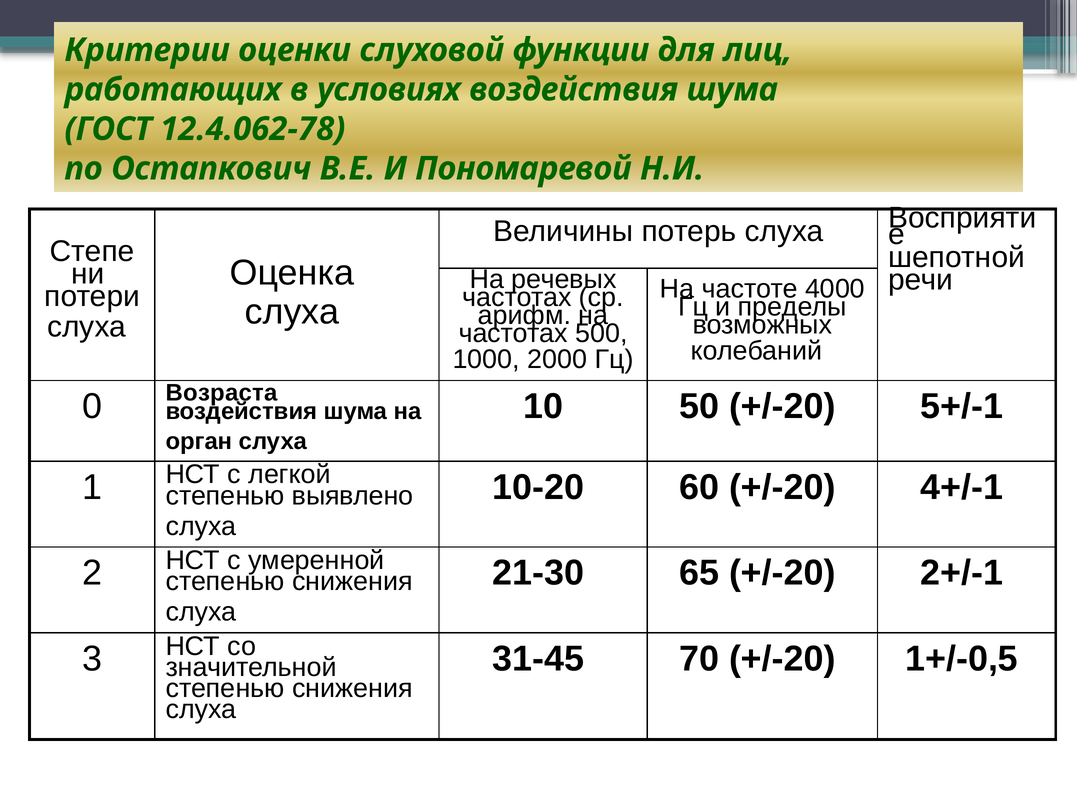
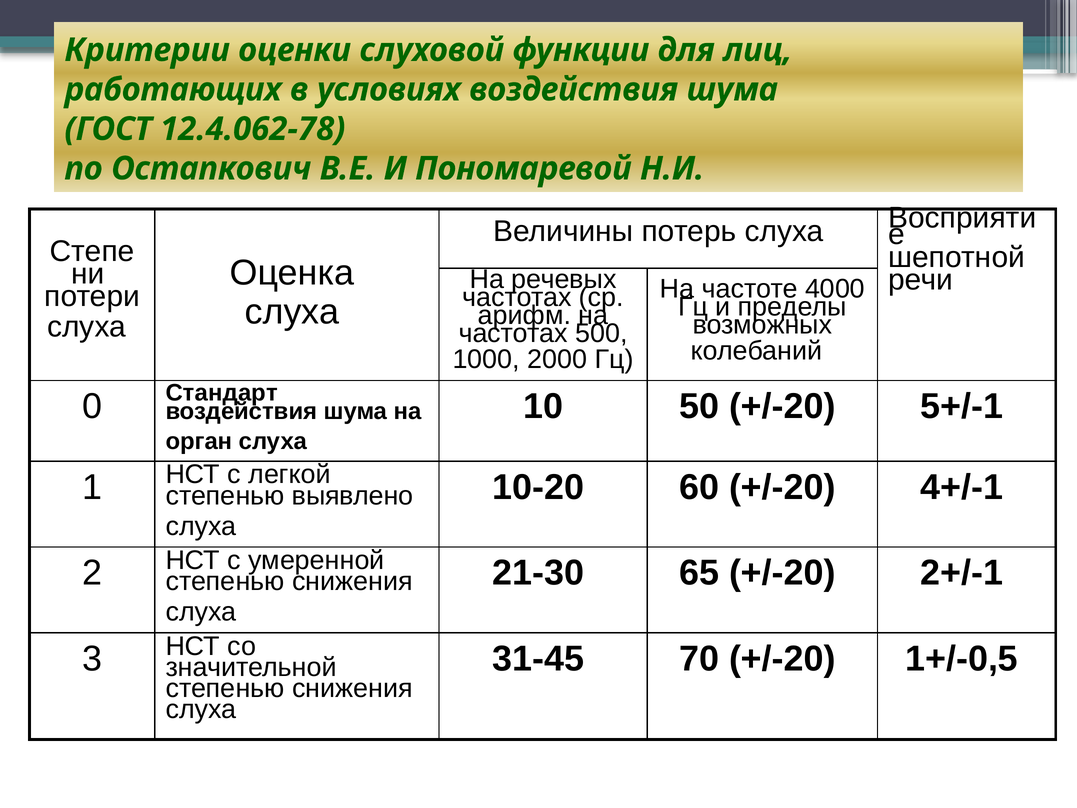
Возраста: Возраста -> Стандарт
